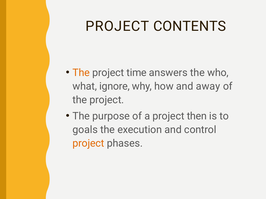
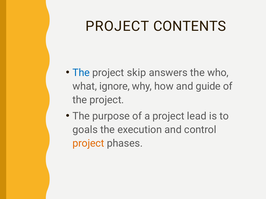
The at (81, 73) colour: orange -> blue
time: time -> skip
away: away -> guide
then: then -> lead
